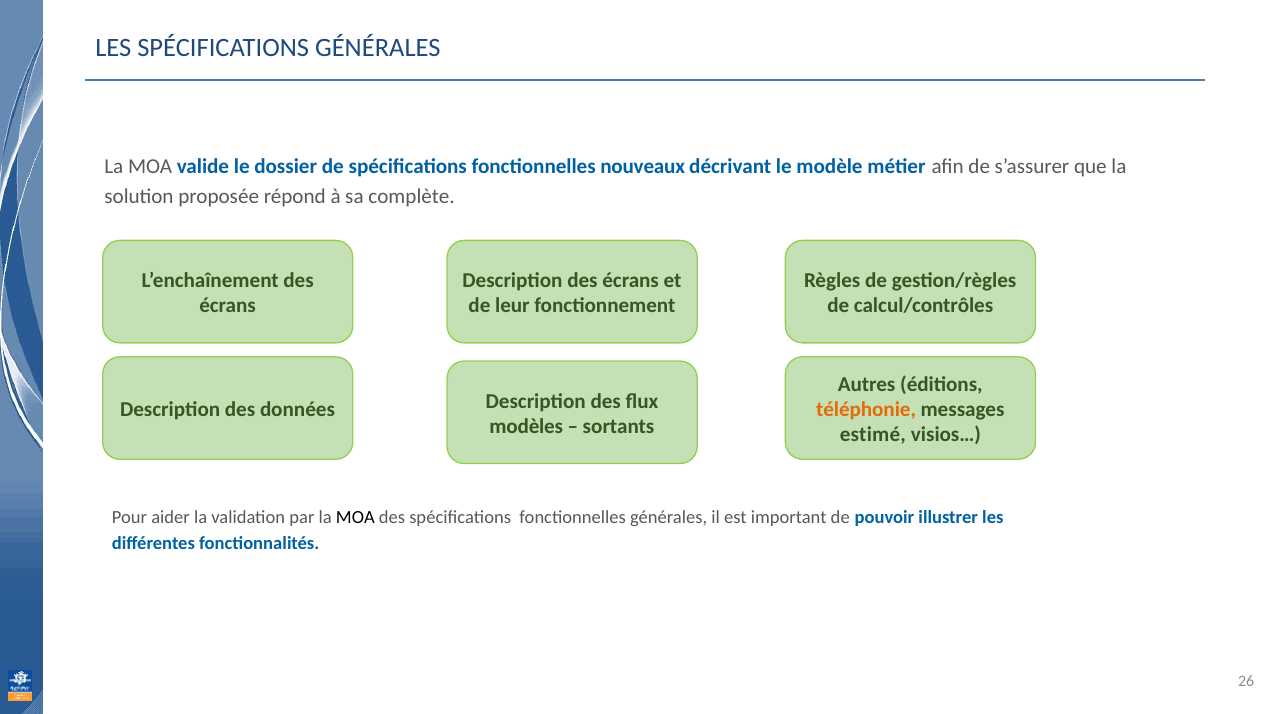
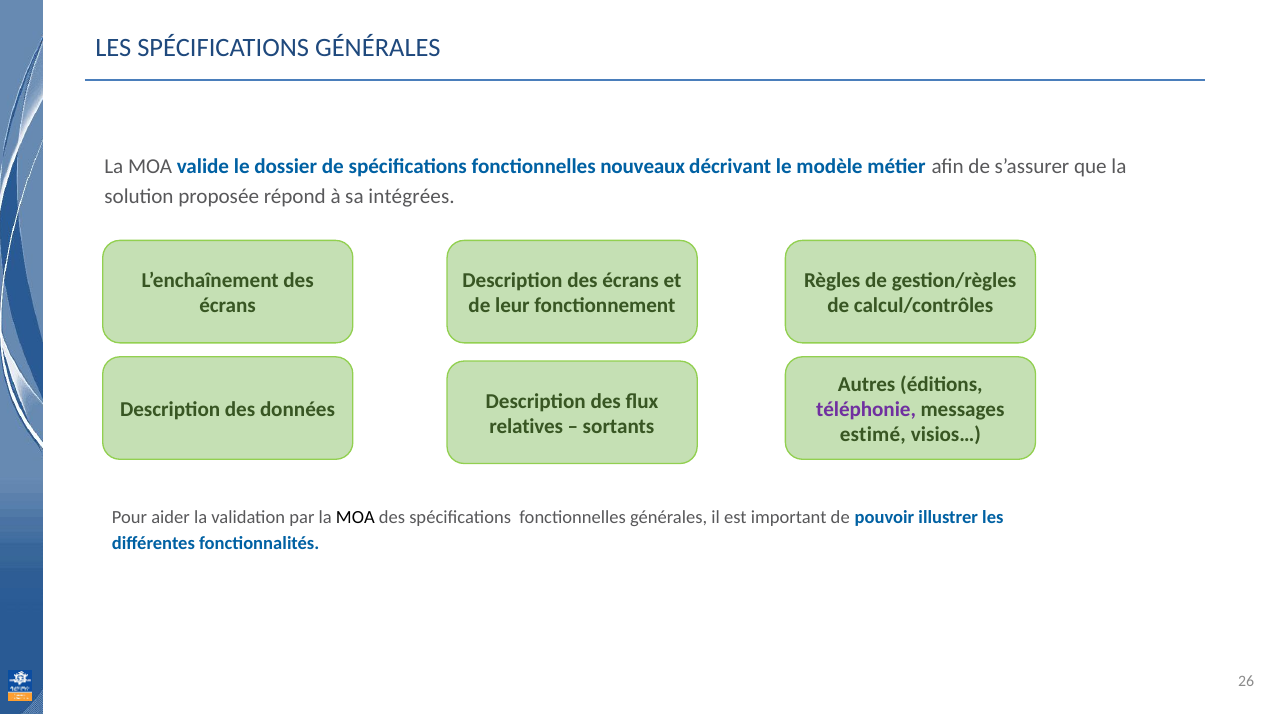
complète: complète -> intégrées
téléphonie colour: orange -> purple
modèles: modèles -> relatives
